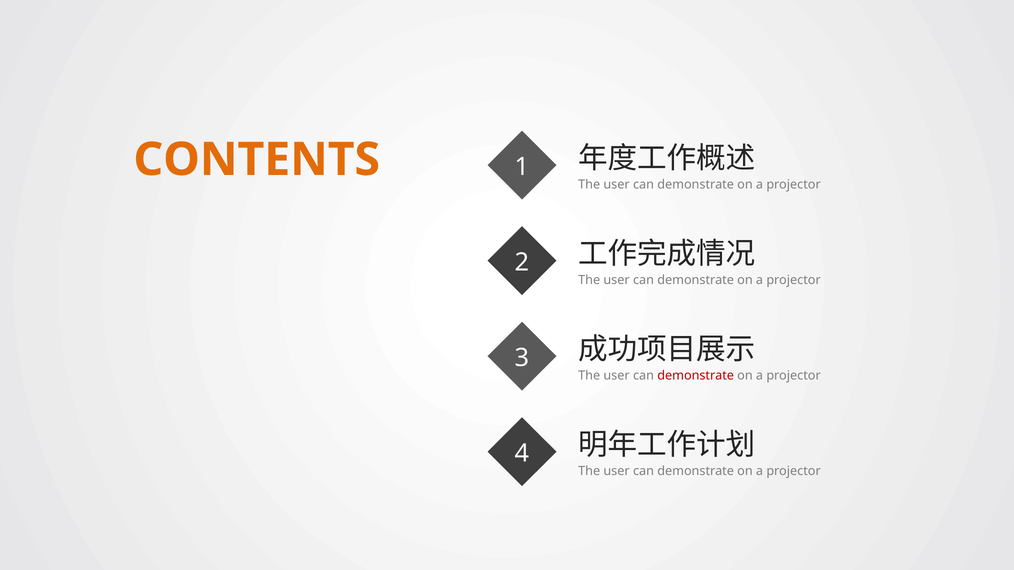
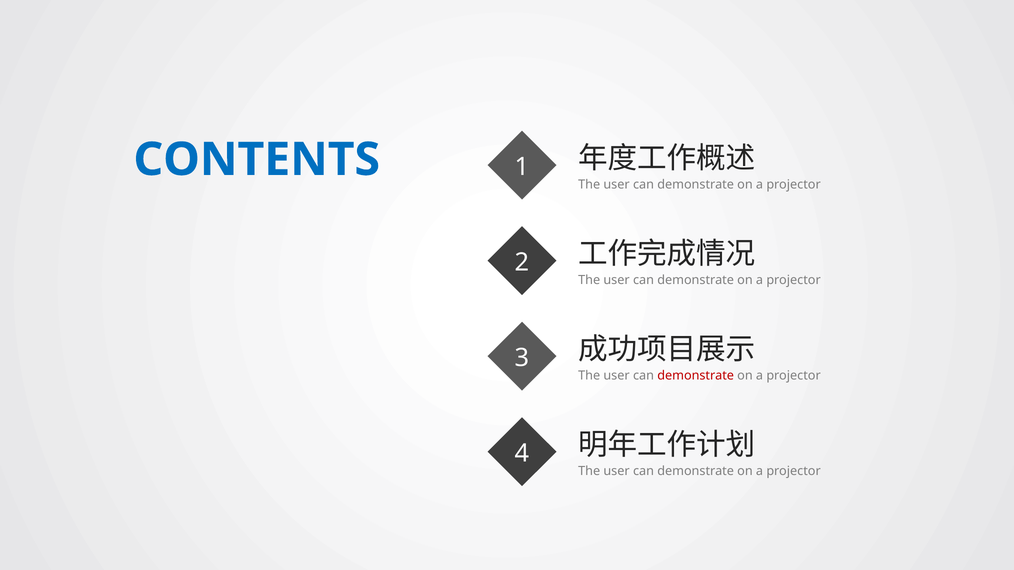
CONTENTS colour: orange -> blue
